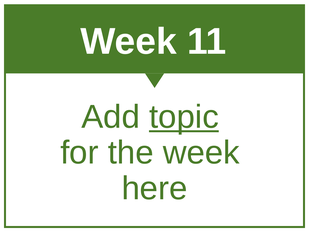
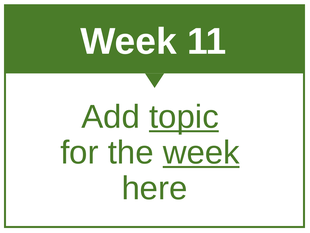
week at (201, 152) underline: none -> present
